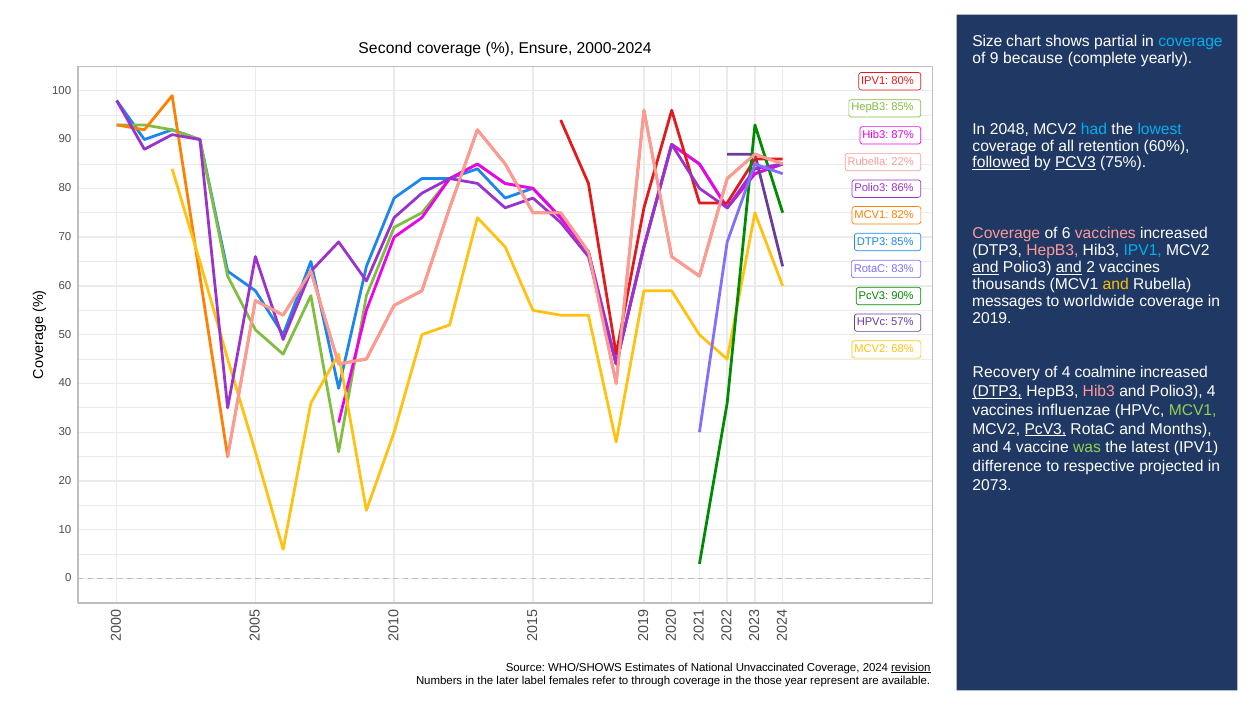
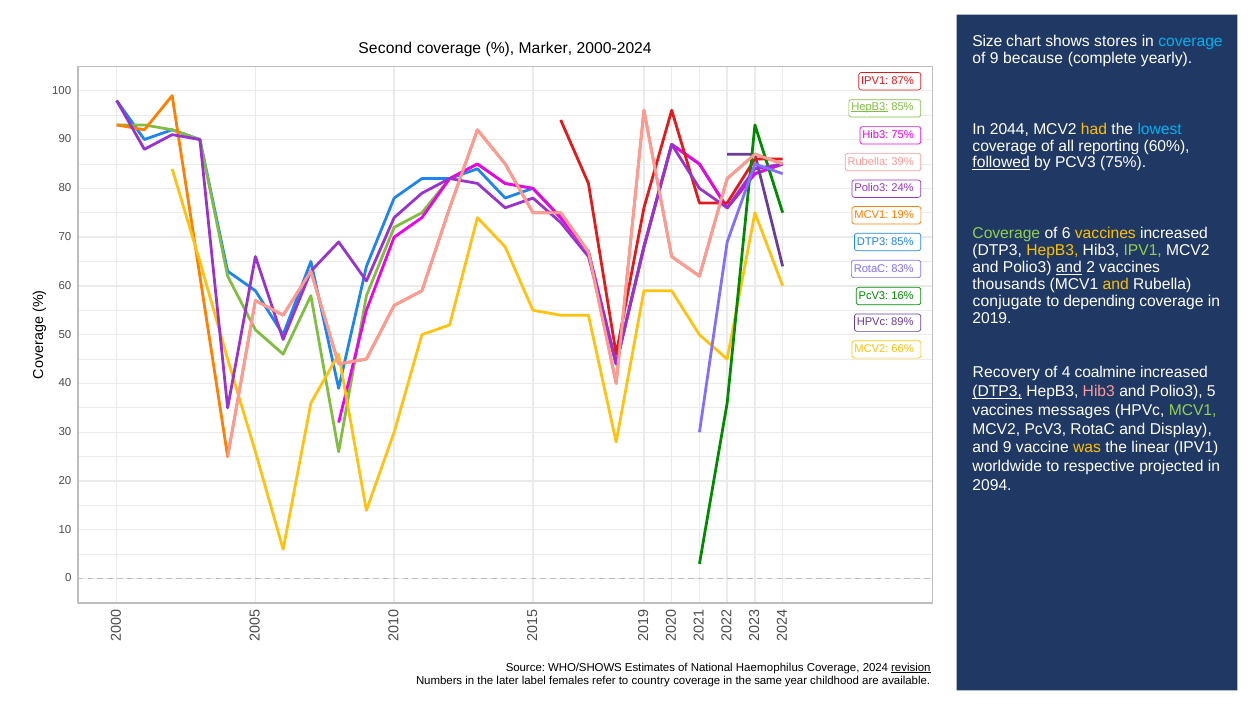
partial: partial -> stores
Ensure: Ensure -> Marker
80%: 80% -> 87%
HepB3 at (870, 107) underline: none -> present
2048: 2048 -> 2044
had colour: light blue -> yellow
Hib3 87%: 87% -> 75%
retention: retention -> reporting
PCV3 at (1075, 163) underline: present -> none
22%: 22% -> 39%
86%: 86% -> 24%
82%: 82% -> 19%
Coverage at (1006, 234) colour: pink -> light green
vaccines at (1105, 234) colour: pink -> yellow
HepB3 at (1052, 250) colour: pink -> yellow
IPV1 at (1143, 250) colour: light blue -> light green
and at (986, 267) underline: present -> none
90%: 90% -> 16%
messages: messages -> conjugate
worldwide: worldwide -> depending
57%: 57% -> 89%
68%: 68% -> 66%
Polio3 4: 4 -> 5
influenzae: influenzae -> messages
PcV3 at (1045, 429) underline: present -> none
Months: Months -> Display
and 4: 4 -> 9
was colour: light green -> yellow
latest: latest -> linear
difference: difference -> worldwide
2073: 2073 -> 2094
Unvaccinated: Unvaccinated -> Haemophilus
through: through -> country
those: those -> same
represent: represent -> childhood
